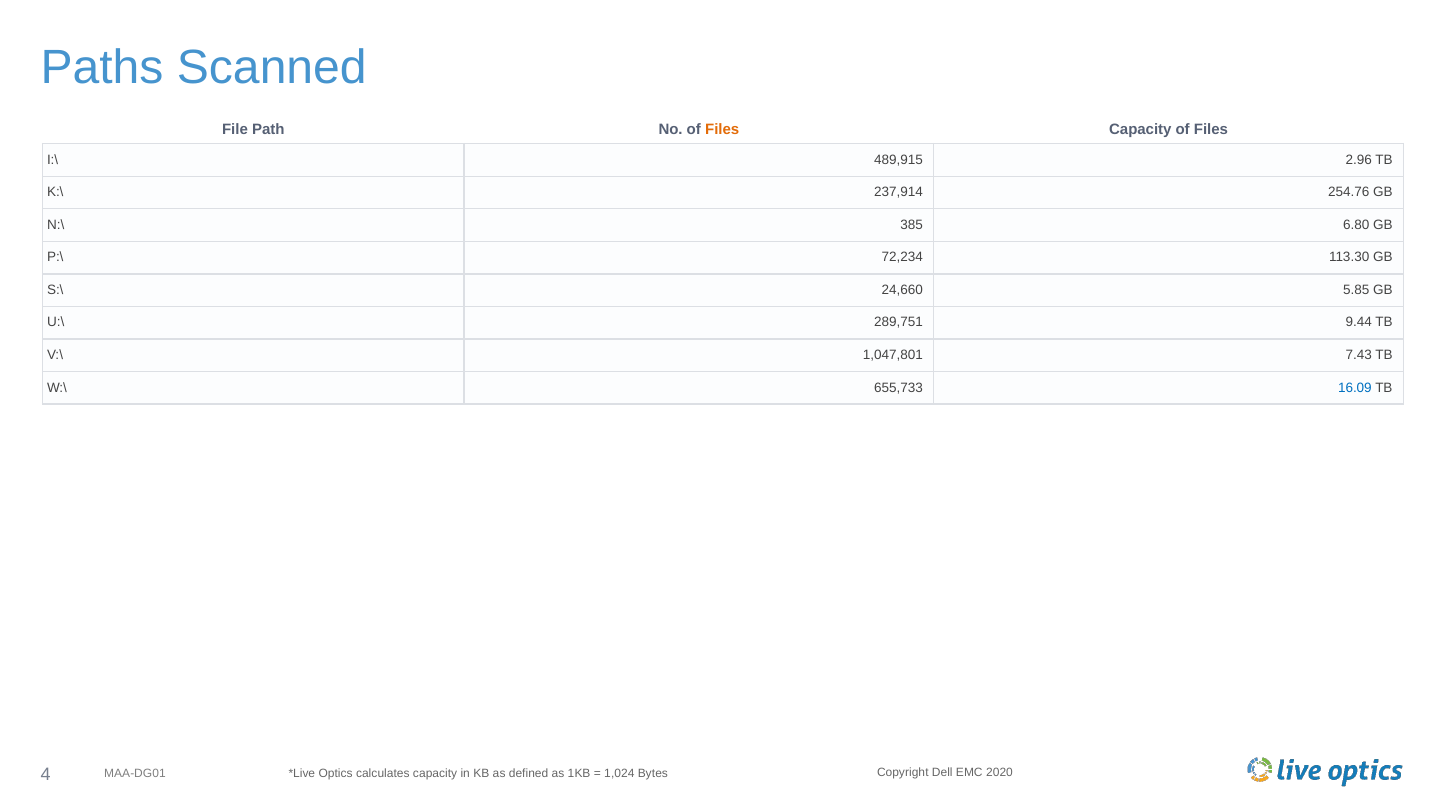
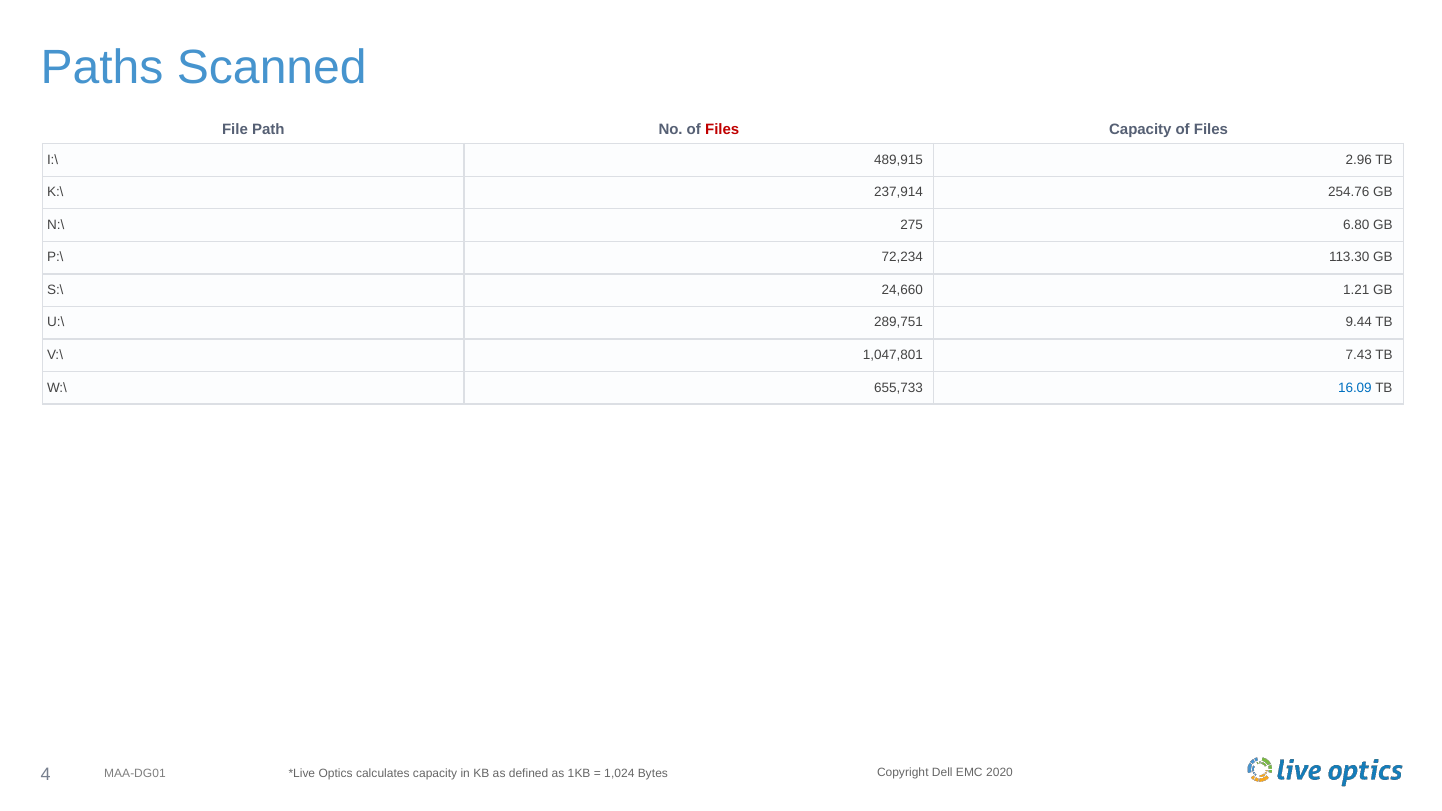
Files at (722, 130) colour: orange -> red
385: 385 -> 275
5.85: 5.85 -> 1.21
